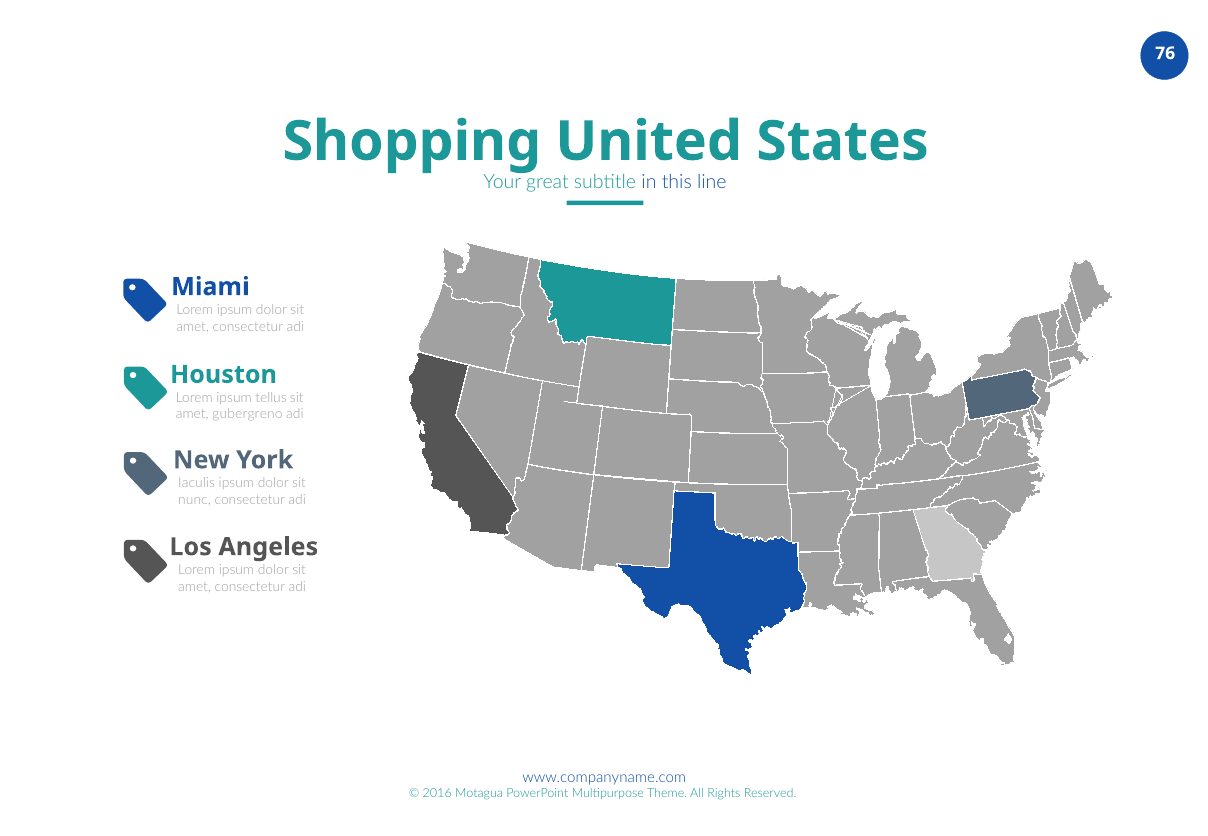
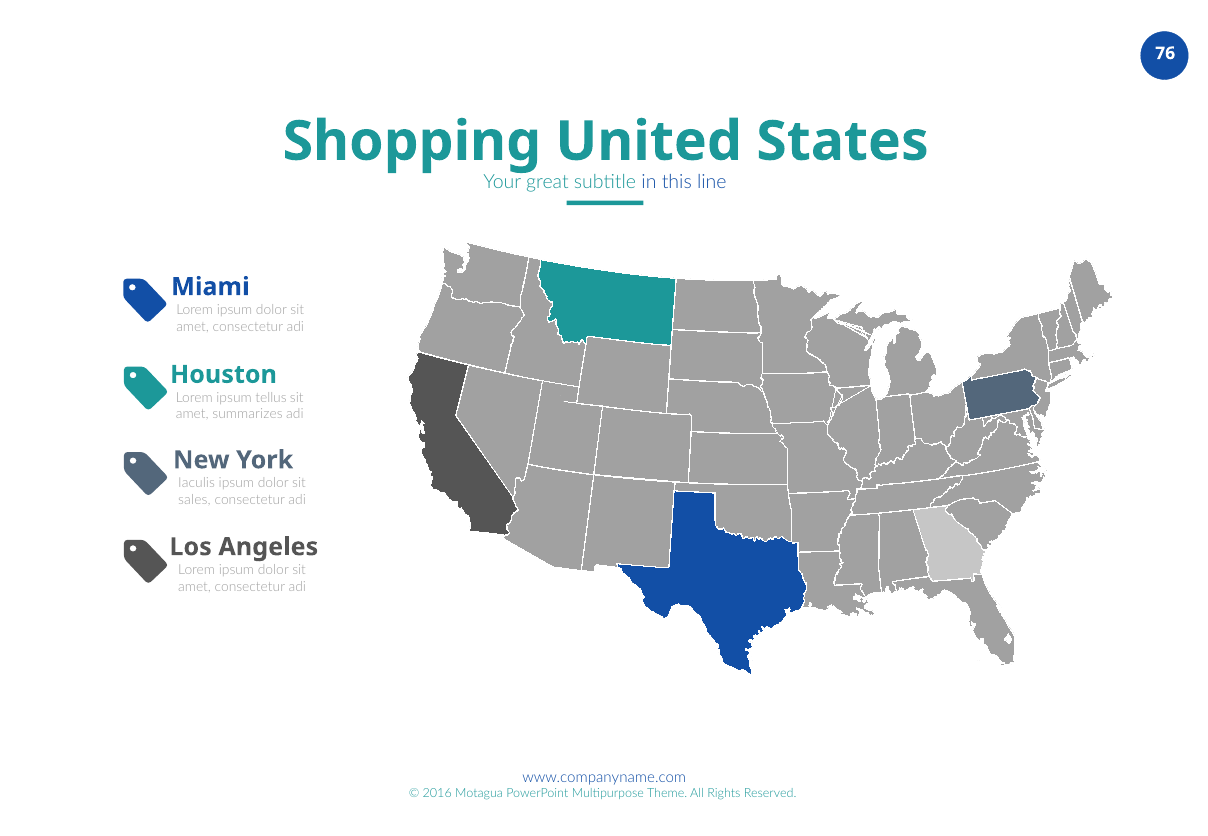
gubergreno: gubergreno -> summarizes
nunc: nunc -> sales
